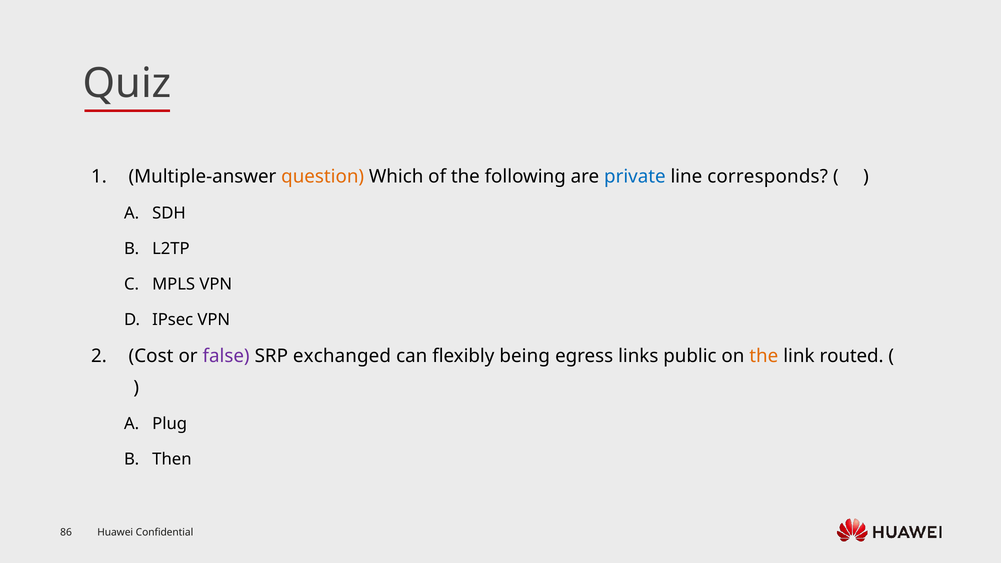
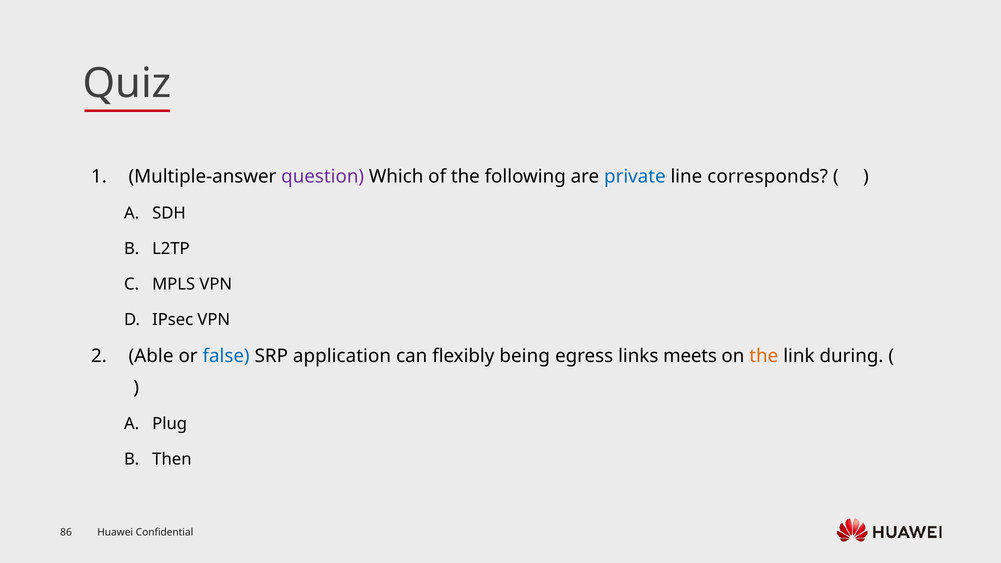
question colour: orange -> purple
Cost: Cost -> Able
false colour: purple -> blue
exchanged: exchanged -> application
public: public -> meets
routed: routed -> during
